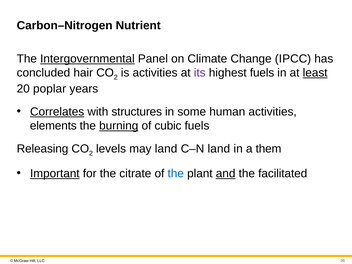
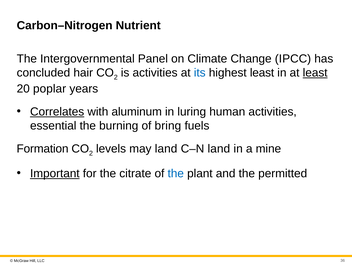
Intergovernmental underline: present -> none
its colour: purple -> blue
highest fuels: fuels -> least
structures: structures -> aluminum
some: some -> luring
elements: elements -> essential
burning underline: present -> none
cubic: cubic -> bring
Releasing: Releasing -> Formation
them: them -> mine
and underline: present -> none
facilitated: facilitated -> permitted
